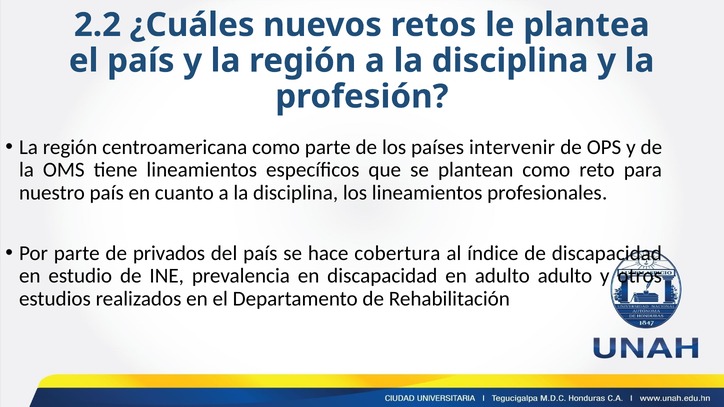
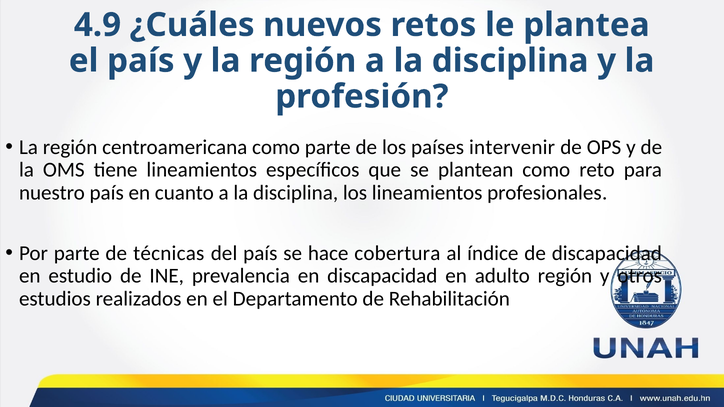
2.2: 2.2 -> 4.9
privados: privados -> técnicas
adulto adulto: adulto -> región
